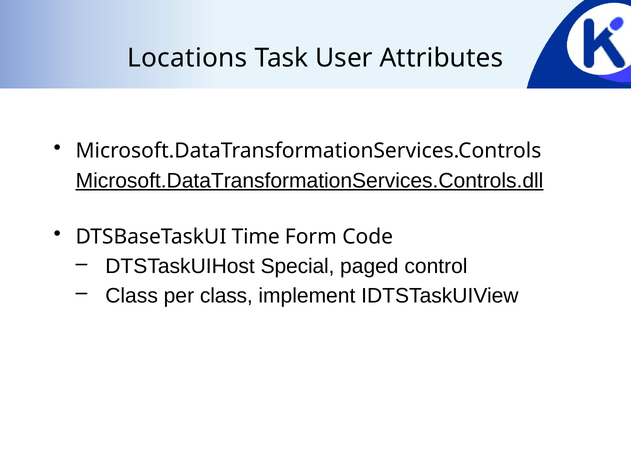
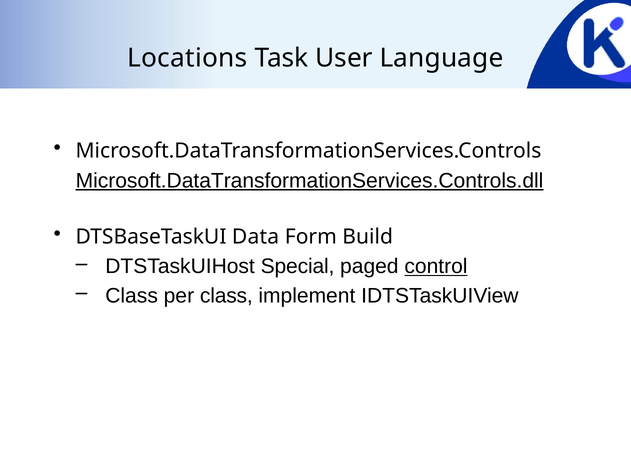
Attributes: Attributes -> Language
Time: Time -> Data
Code: Code -> Build
control underline: none -> present
